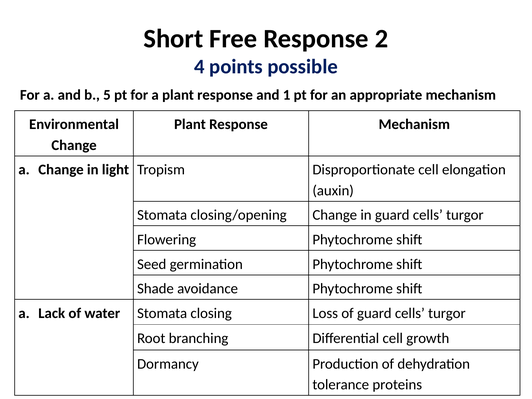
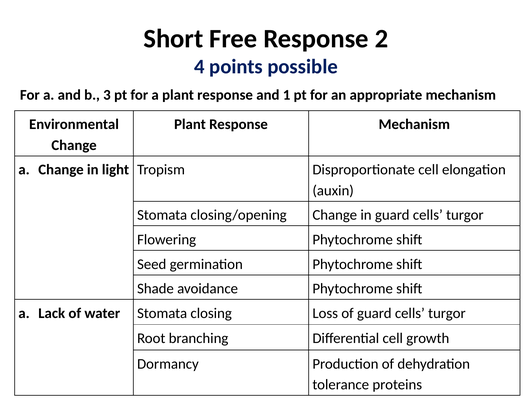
5: 5 -> 3
